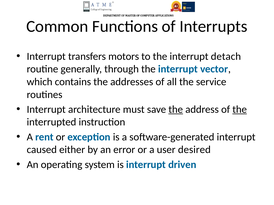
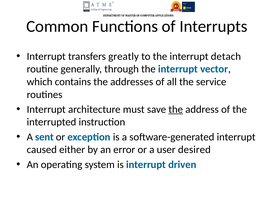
motors: motors -> greatly
the at (240, 110) underline: present -> none
rent: rent -> sent
